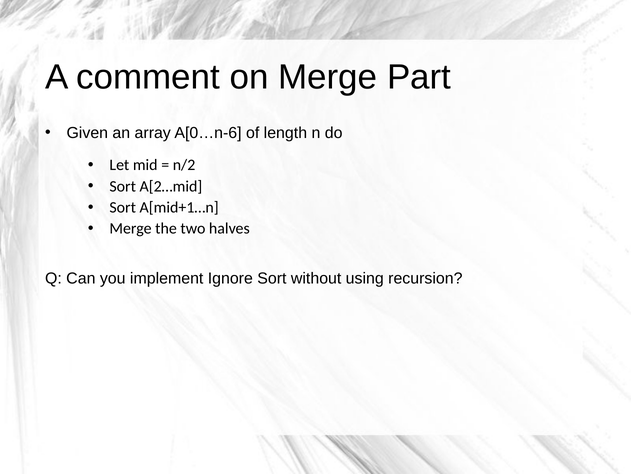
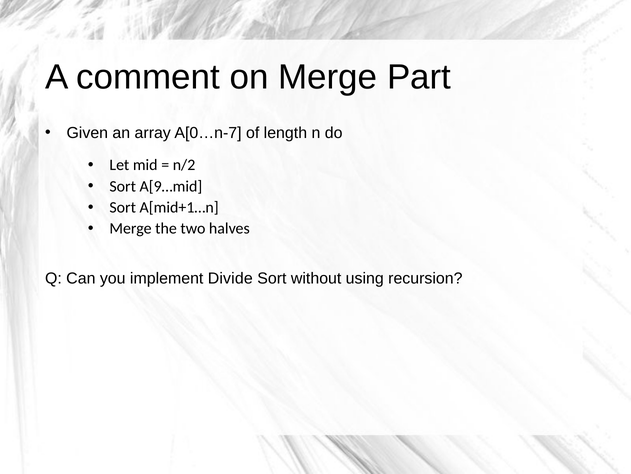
A[0…n-6: A[0…n-6 -> A[0…n-7
A[2…mid: A[2…mid -> A[9…mid
Ignore: Ignore -> Divide
